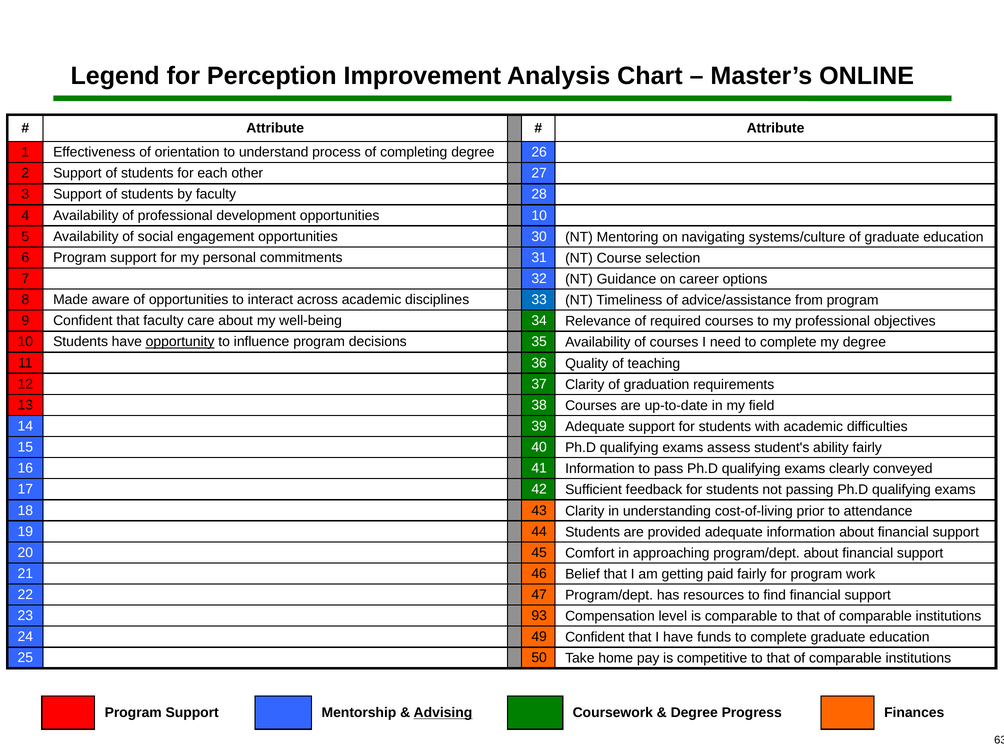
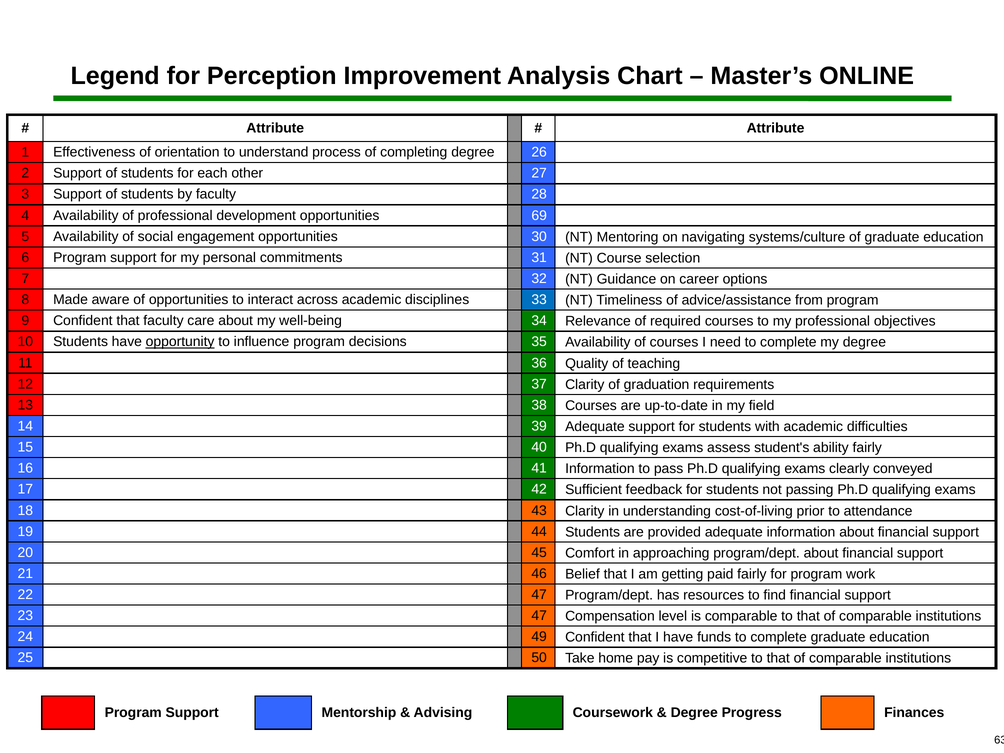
opportunities 10: 10 -> 69
23 93: 93 -> 47
Advising underline: present -> none
